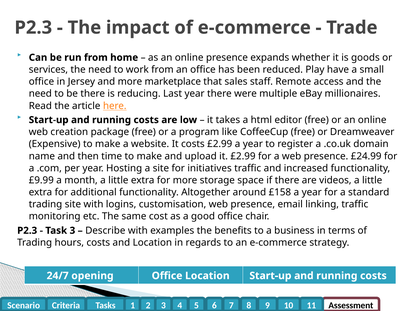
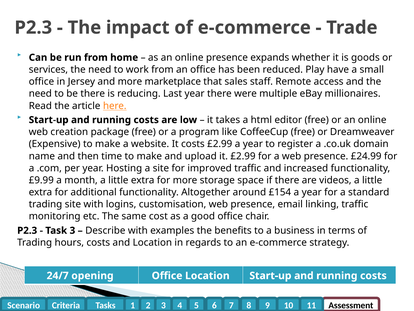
initiatives: initiatives -> improved
£158: £158 -> £154
